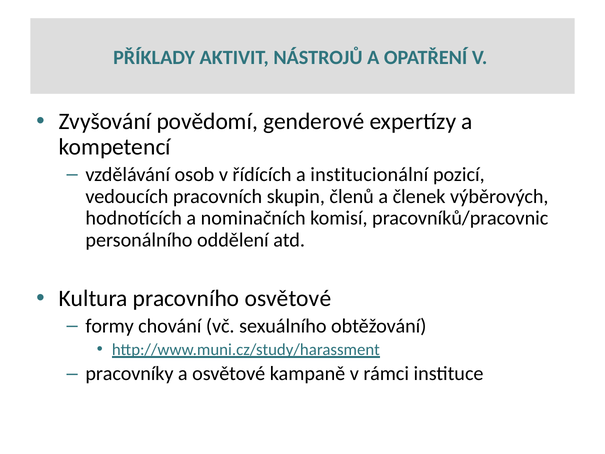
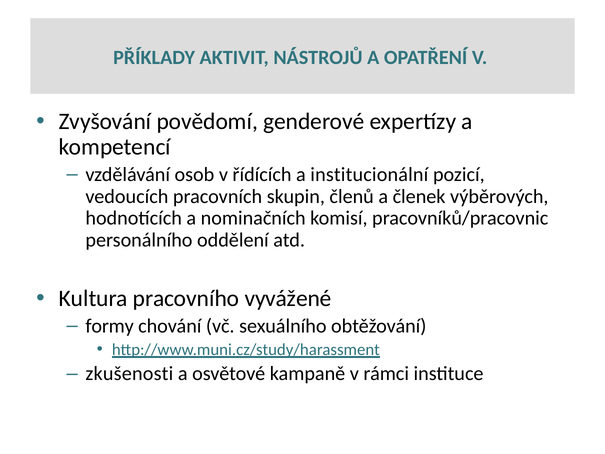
pracovního osvětové: osvětové -> vyvážené
pracovníky: pracovníky -> zkušenosti
